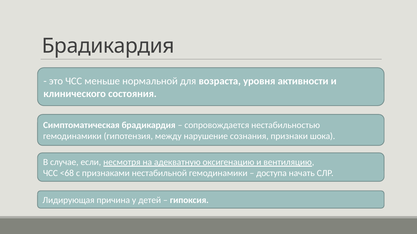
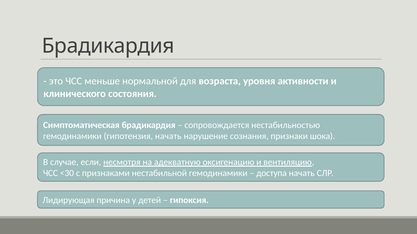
гипотензия между: между -> начать
<68: <68 -> <30
